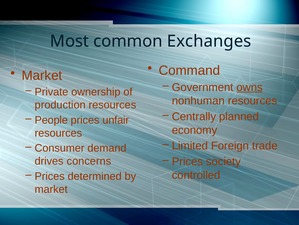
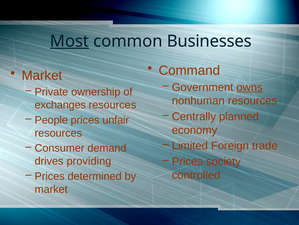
Most underline: none -> present
Exchanges: Exchanges -> Businesses
production: production -> exchanges
concerns: concerns -> providing
